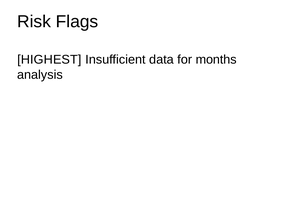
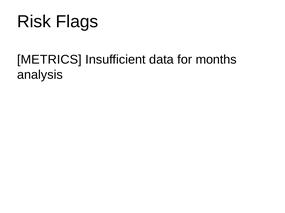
HIGHEST: HIGHEST -> METRICS
